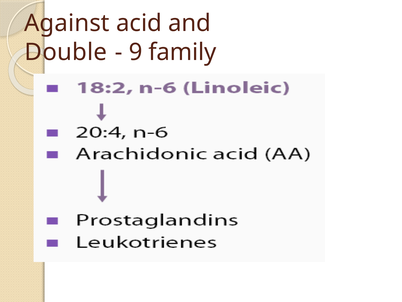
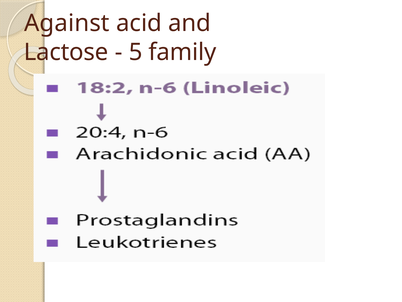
Double: Double -> Lactose
9: 9 -> 5
